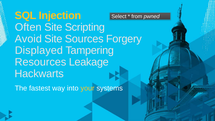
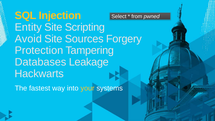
Often: Often -> Entity
Displayed: Displayed -> Protection
Resources: Resources -> Databases
